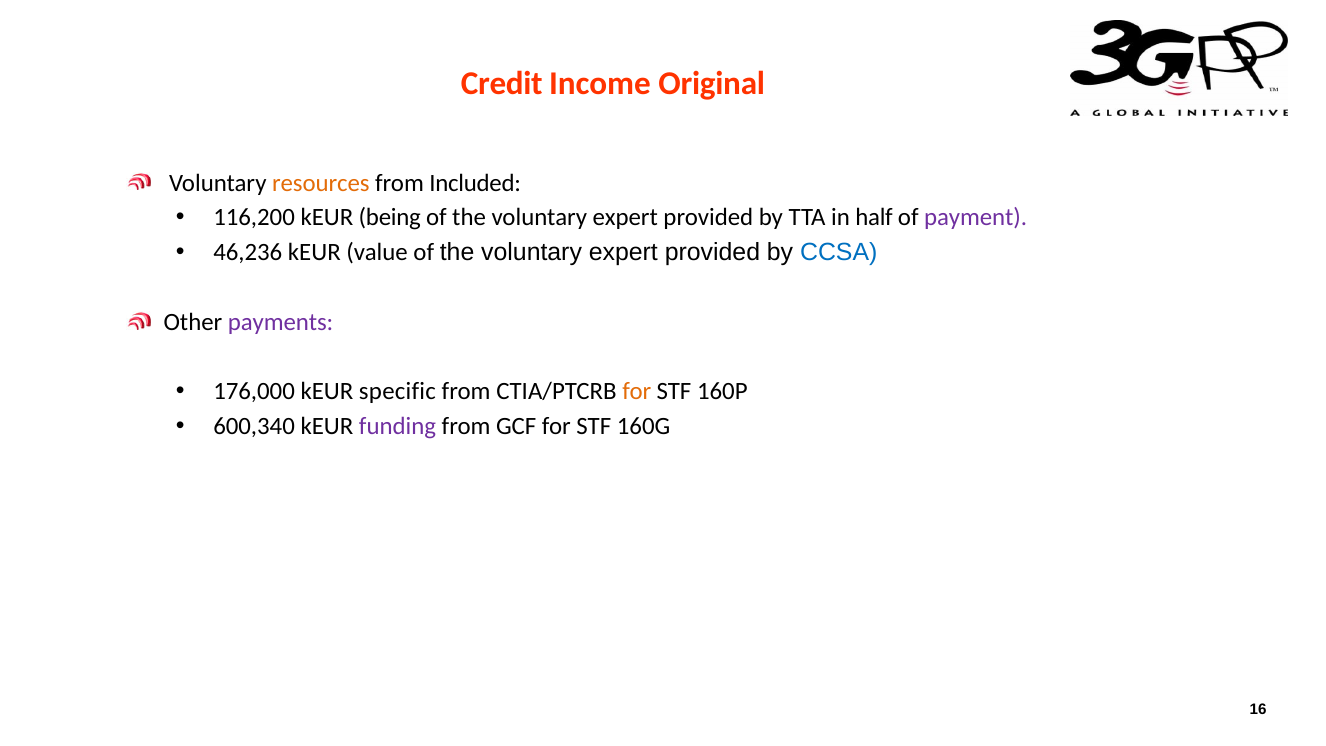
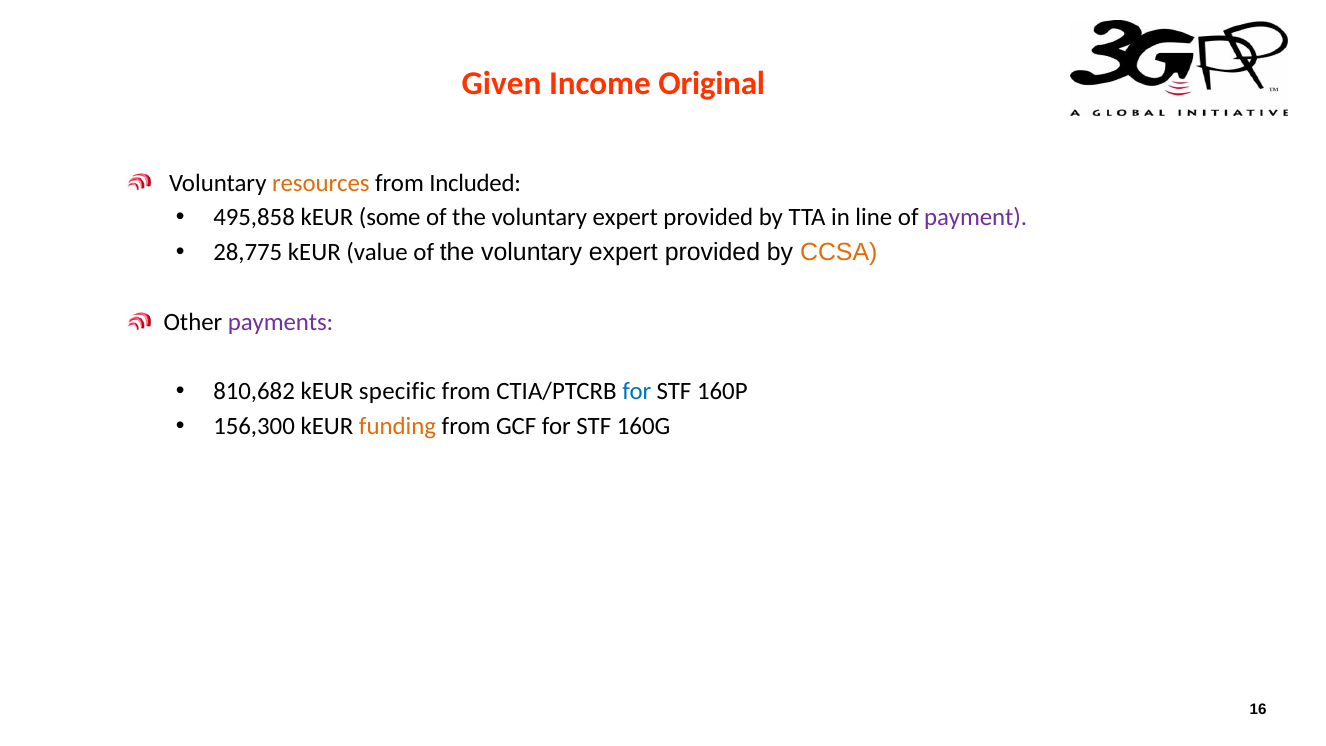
Credit: Credit -> Given
116,200: 116,200 -> 495,858
being: being -> some
half: half -> line
46,236: 46,236 -> 28,775
CCSA colour: blue -> orange
176,000: 176,000 -> 810,682
for at (637, 392) colour: orange -> blue
600,340: 600,340 -> 156,300
funding colour: purple -> orange
